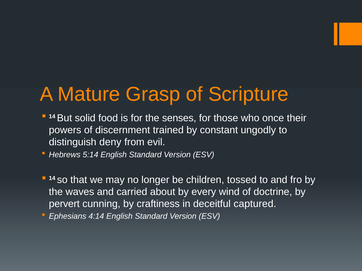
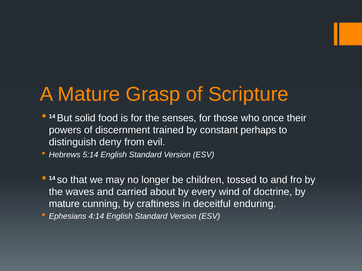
ungodly: ungodly -> perhaps
pervert at (64, 204): pervert -> mature
captured: captured -> enduring
